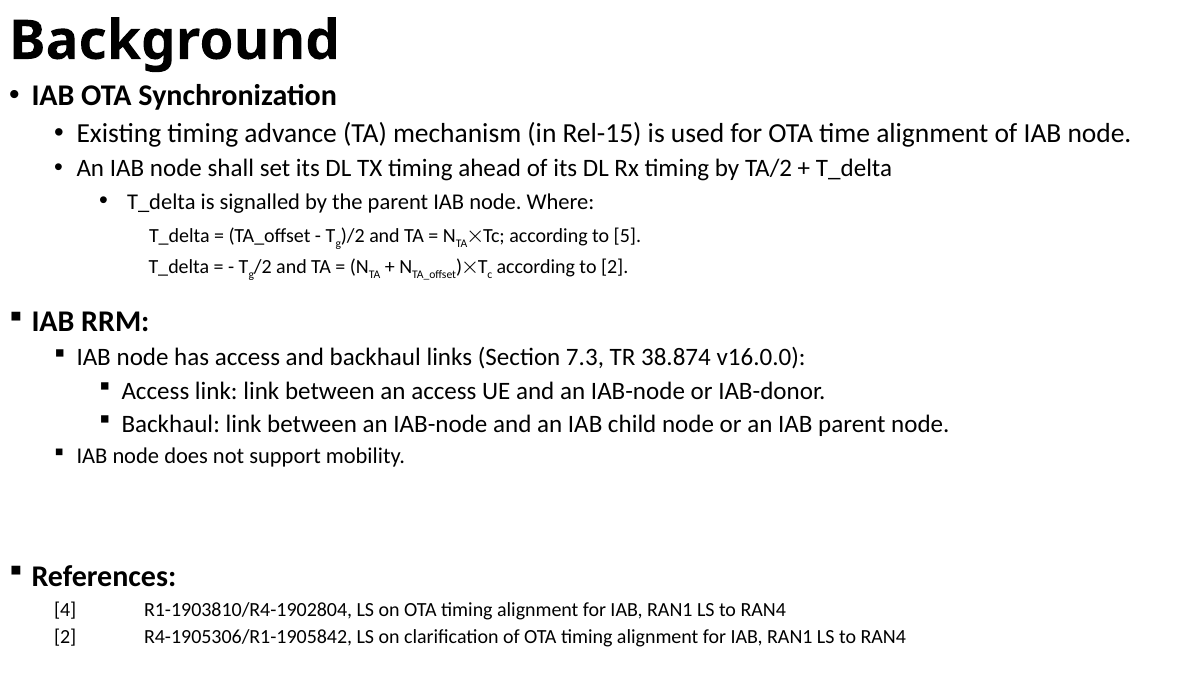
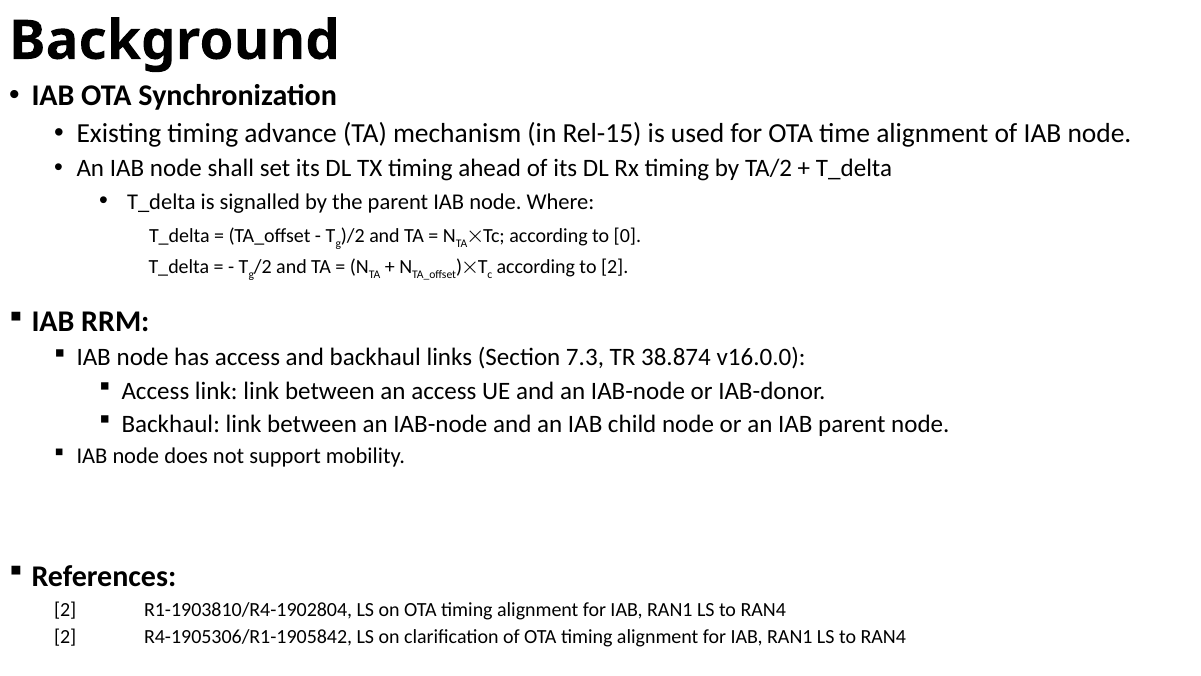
5: 5 -> 0
4 at (65, 609): 4 -> 2
